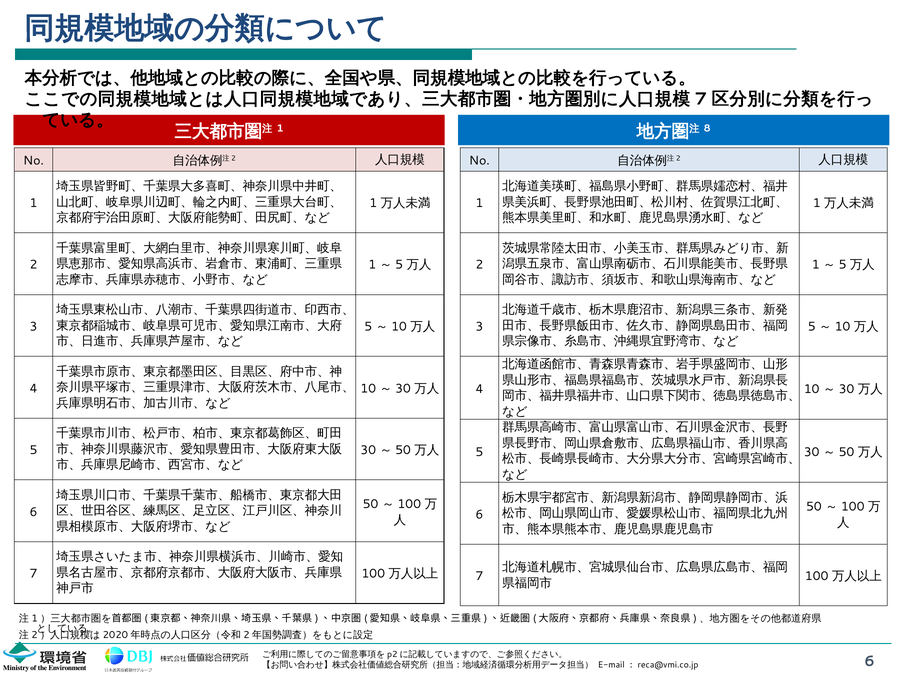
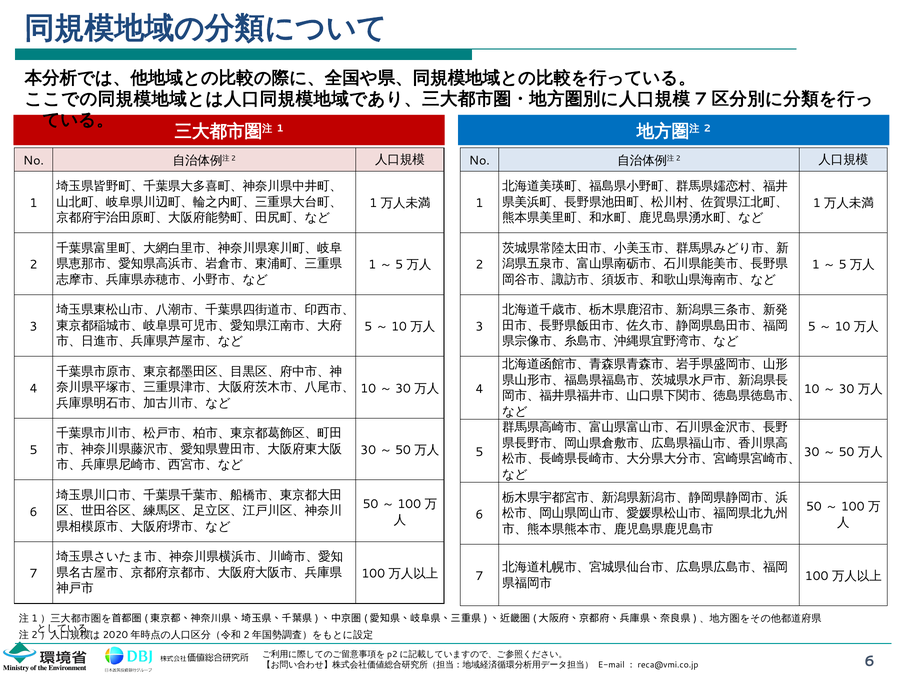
8 at (707, 128): 8 -> 2
